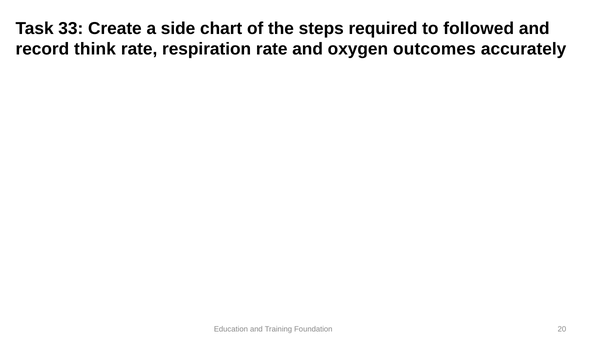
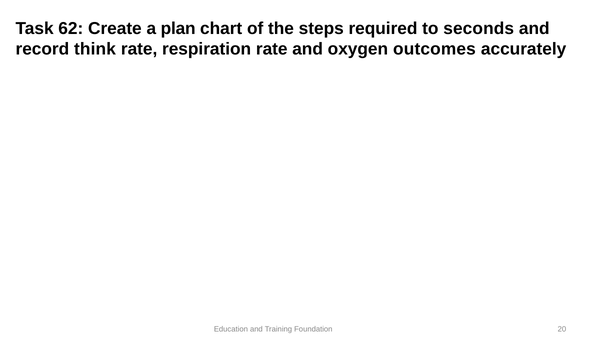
33: 33 -> 62
side: side -> plan
followed: followed -> seconds
